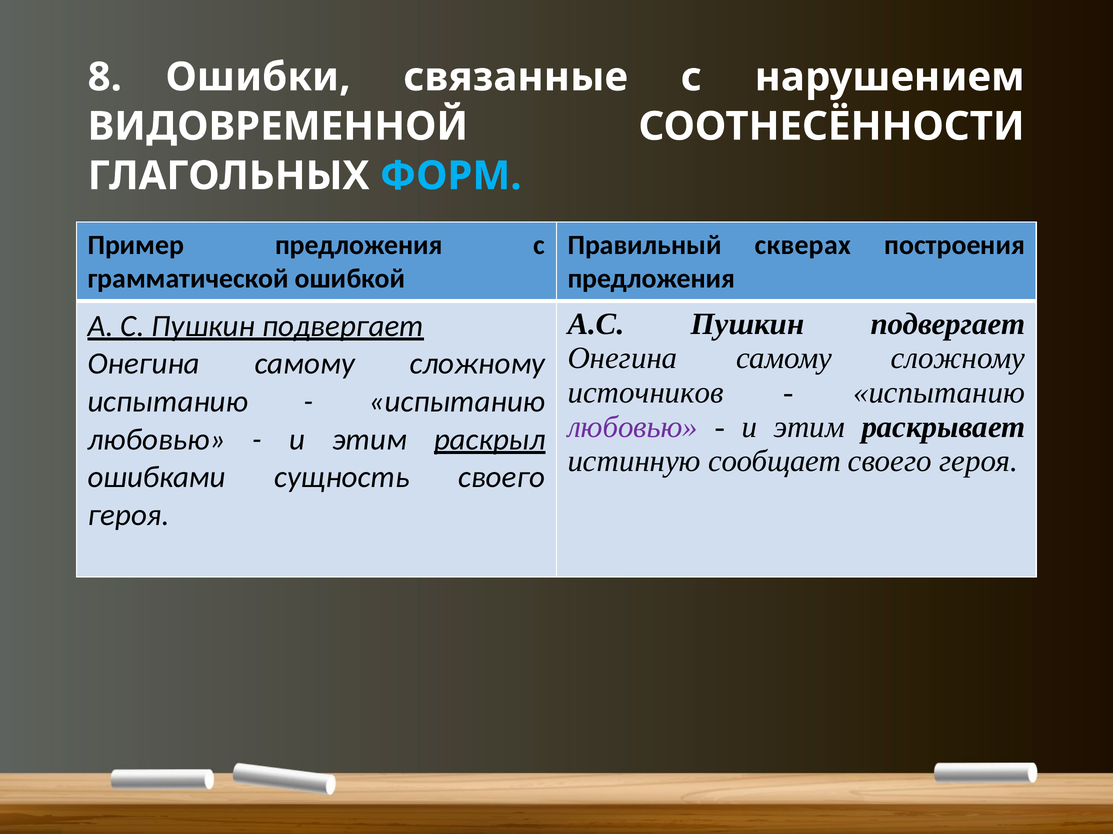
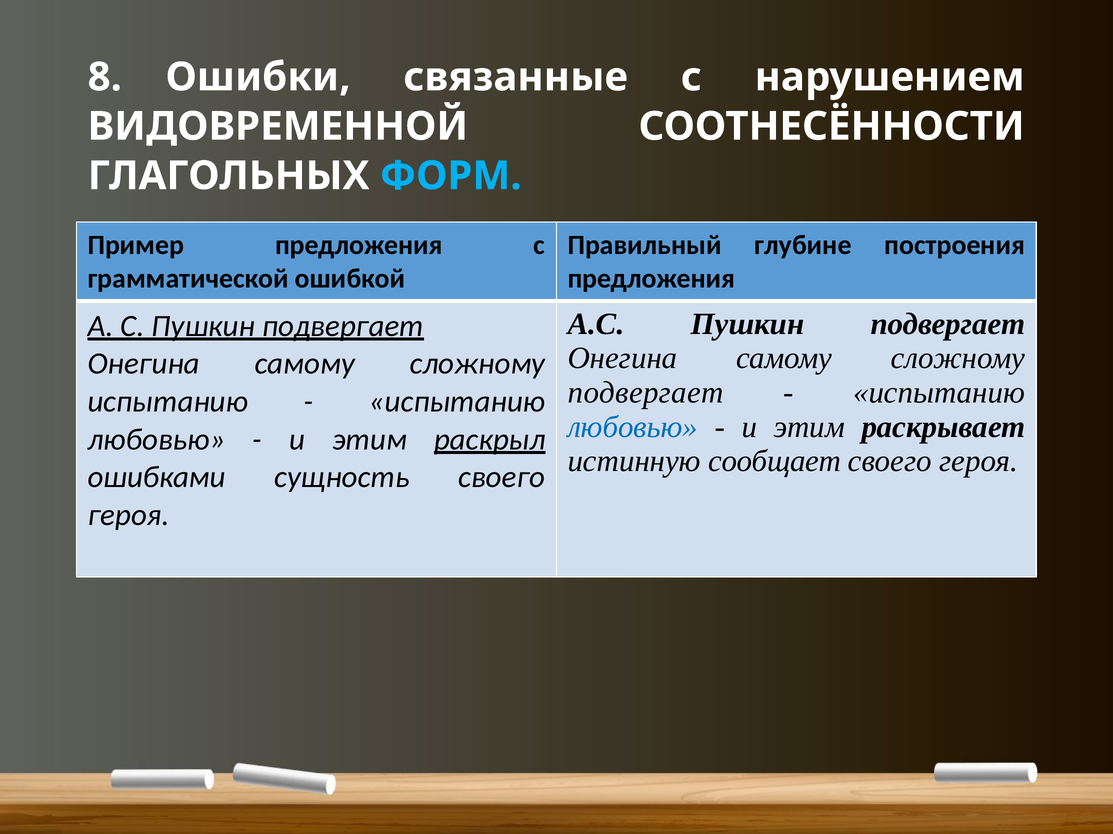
скверах: скверах -> глубине
источников at (646, 393): источников -> подвергает
любовью at (633, 427) colour: purple -> blue
